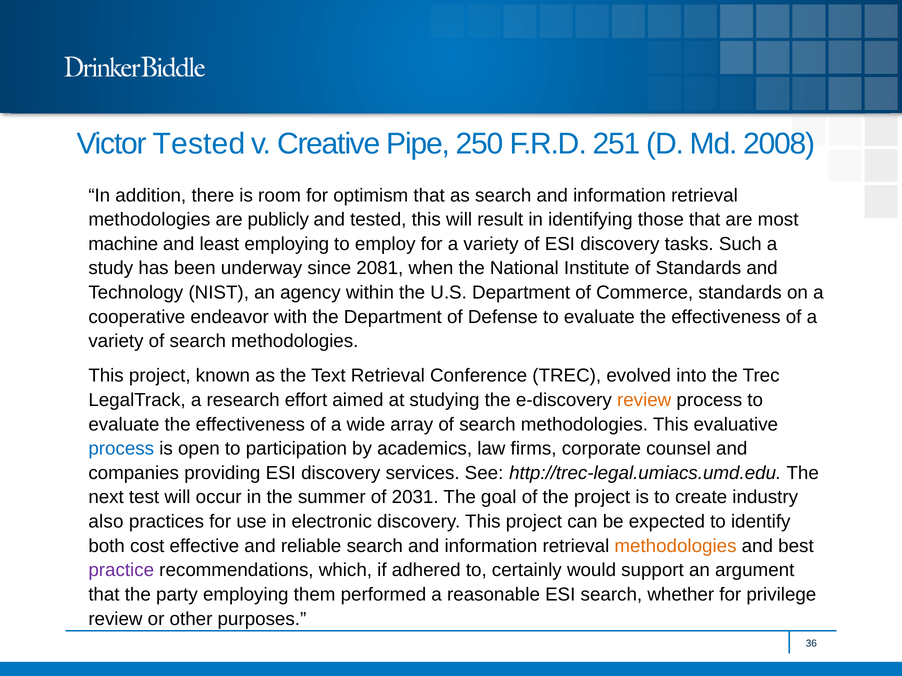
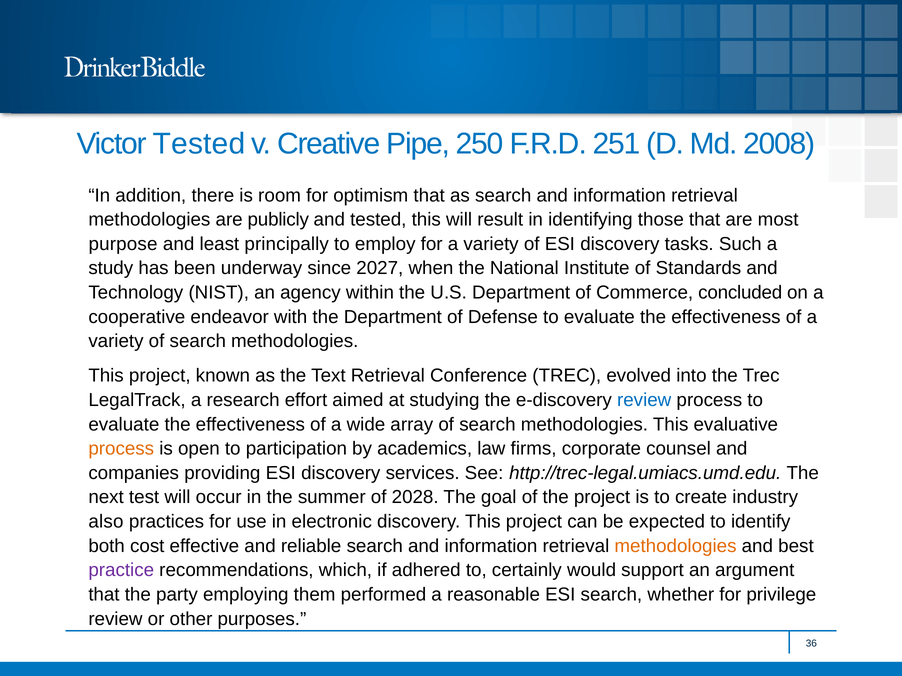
machine: machine -> purpose
least employing: employing -> principally
2081: 2081 -> 2027
Commerce standards: standards -> concluded
review at (644, 400) colour: orange -> blue
process at (121, 449) colour: blue -> orange
2031: 2031 -> 2028
